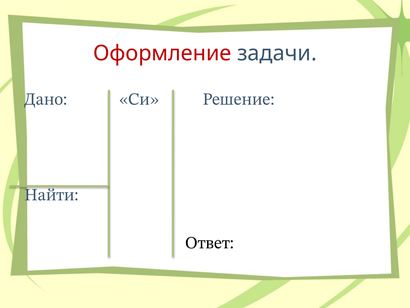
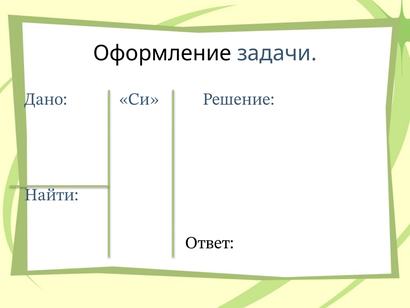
Оформление colour: red -> black
